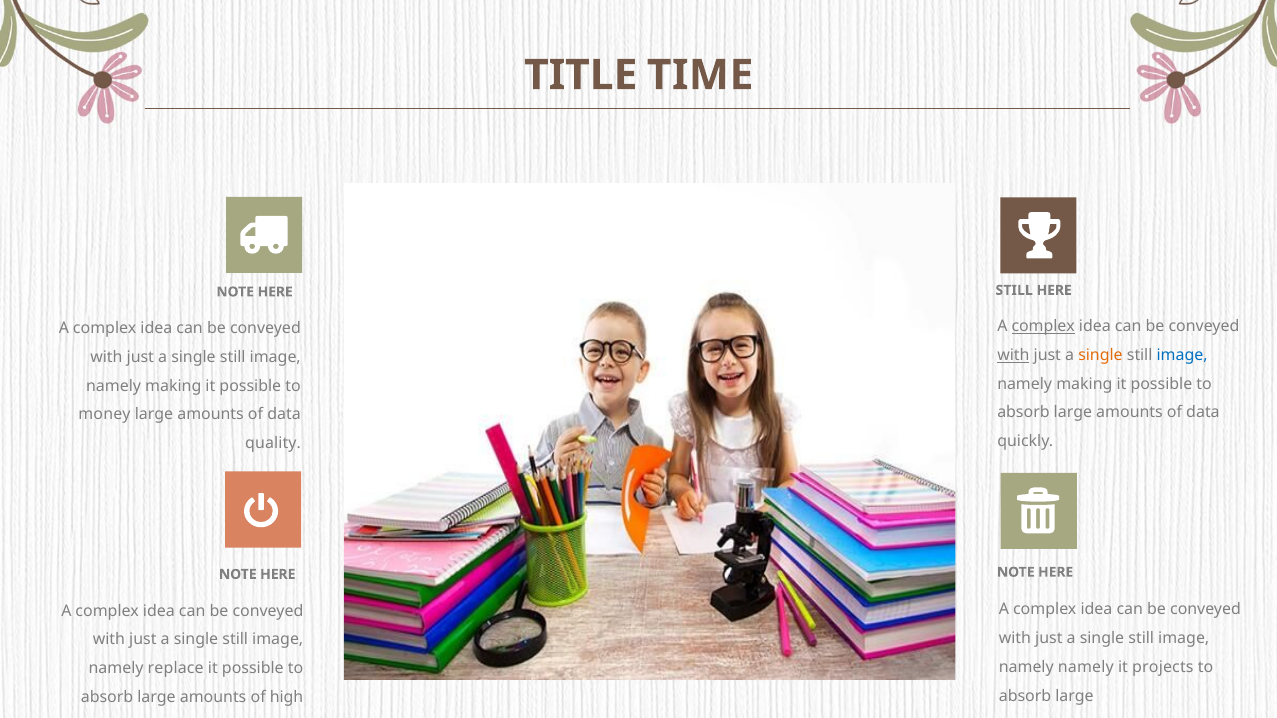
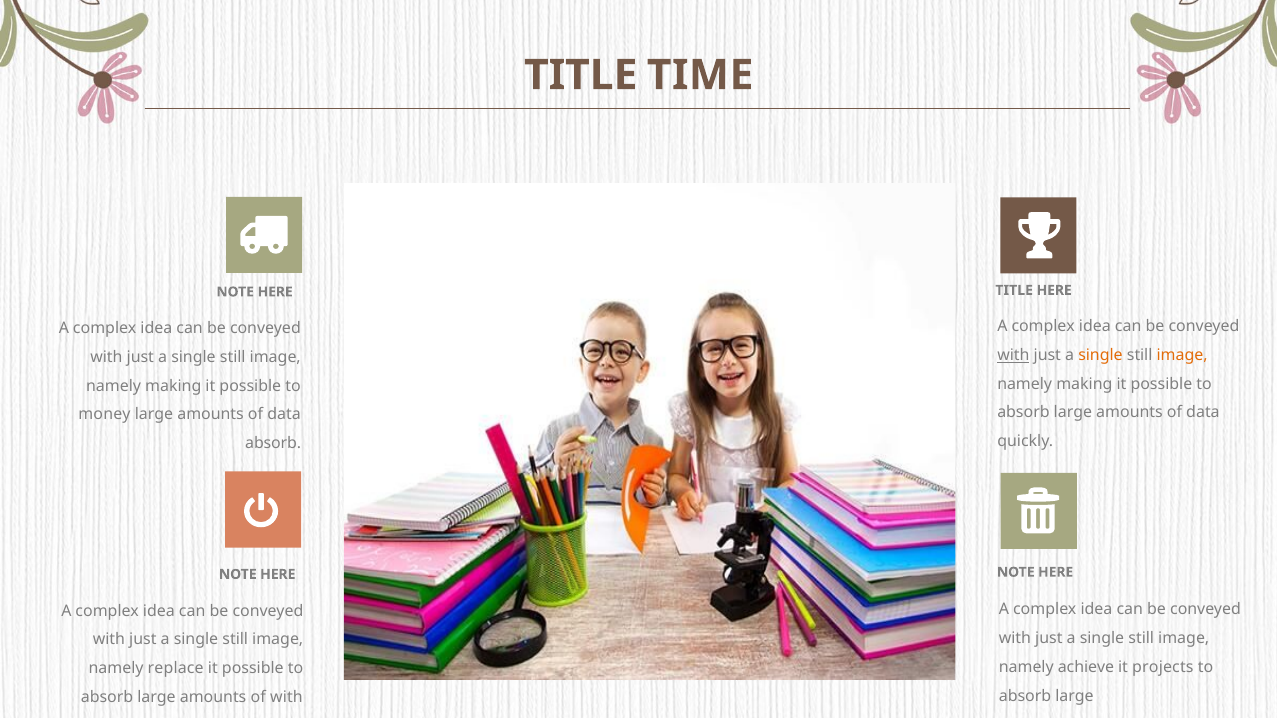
STILL at (1014, 290): STILL -> TITLE
complex at (1043, 327) underline: present -> none
image at (1182, 356) colour: blue -> orange
quality at (273, 444): quality -> absorb
namely namely: namely -> achieve
of high: high -> with
